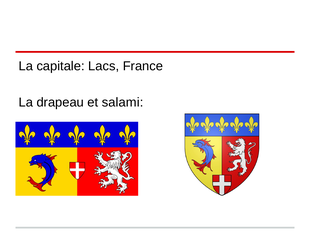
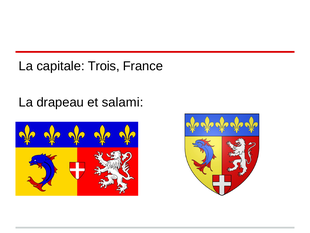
Lacs: Lacs -> Trois
